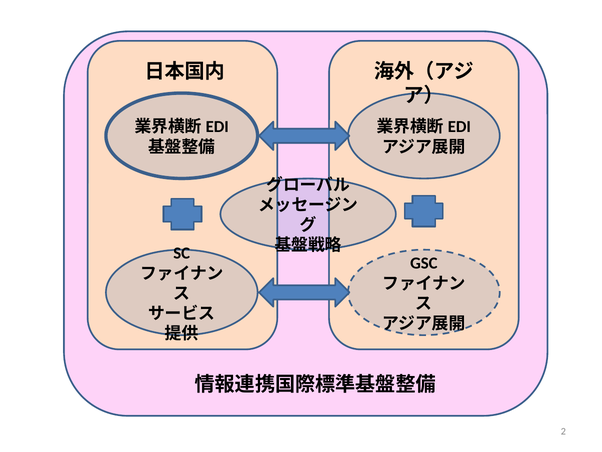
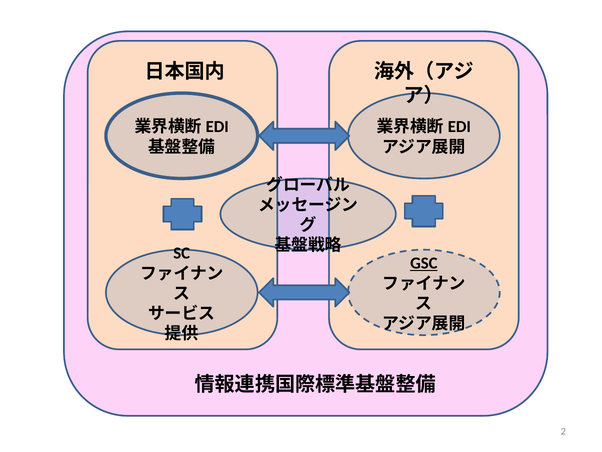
GSC underline: none -> present
